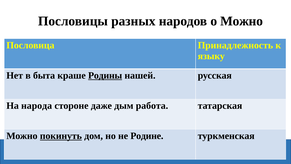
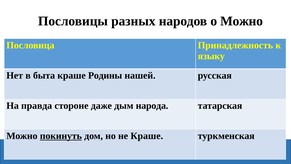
Родины underline: present -> none
народа: народа -> правда
работа: работа -> народа
не Родине: Родине -> Краше
